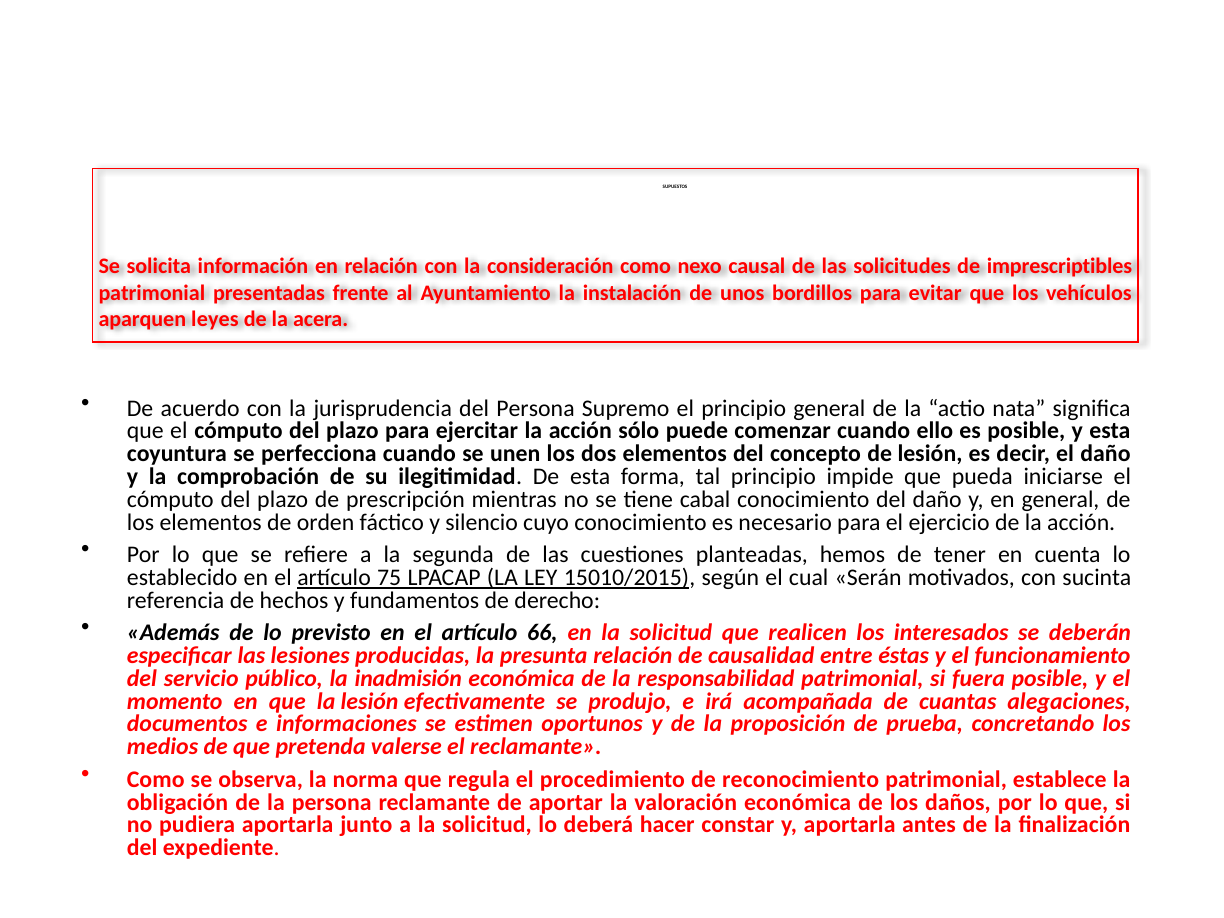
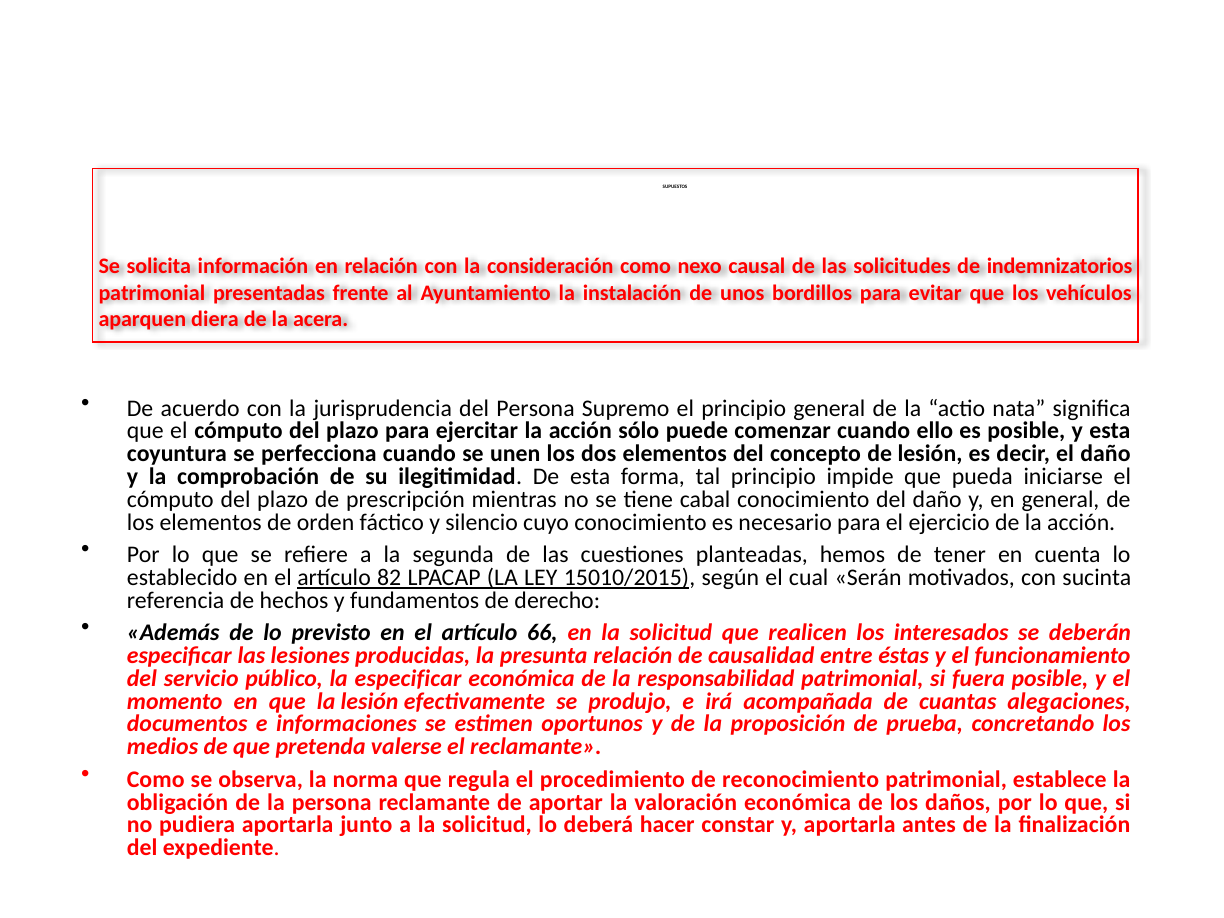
imprescriptibles: imprescriptibles -> indemnizatorios
leyes: leyes -> diera
75: 75 -> 82
la inadmisión: inadmisión -> especificar
